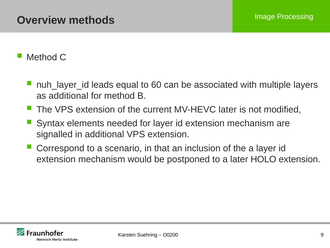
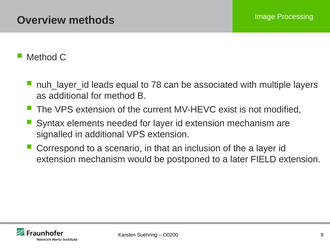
60: 60 -> 78
MV-HEVC later: later -> exist
HOLO: HOLO -> FIELD
